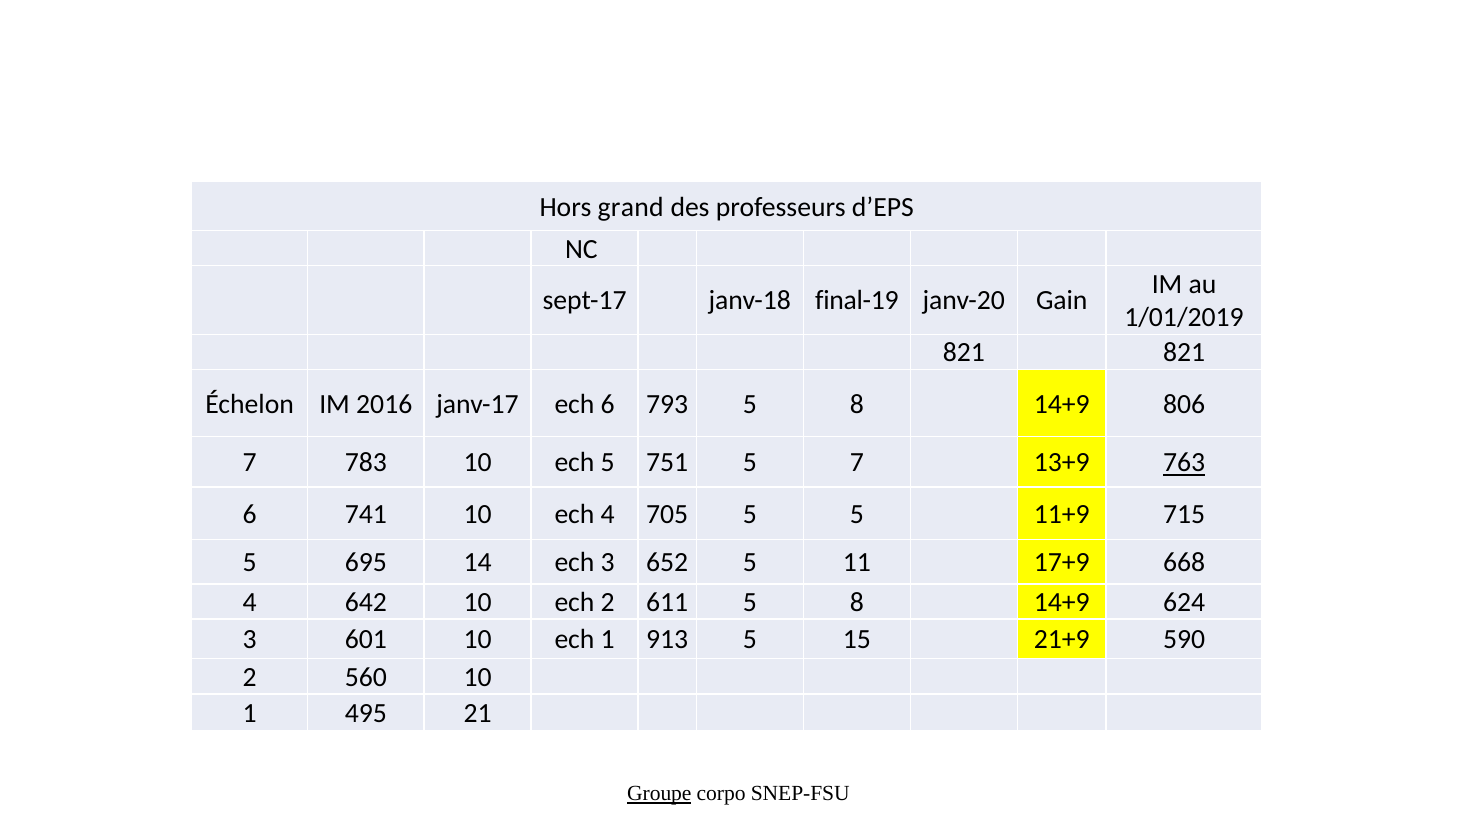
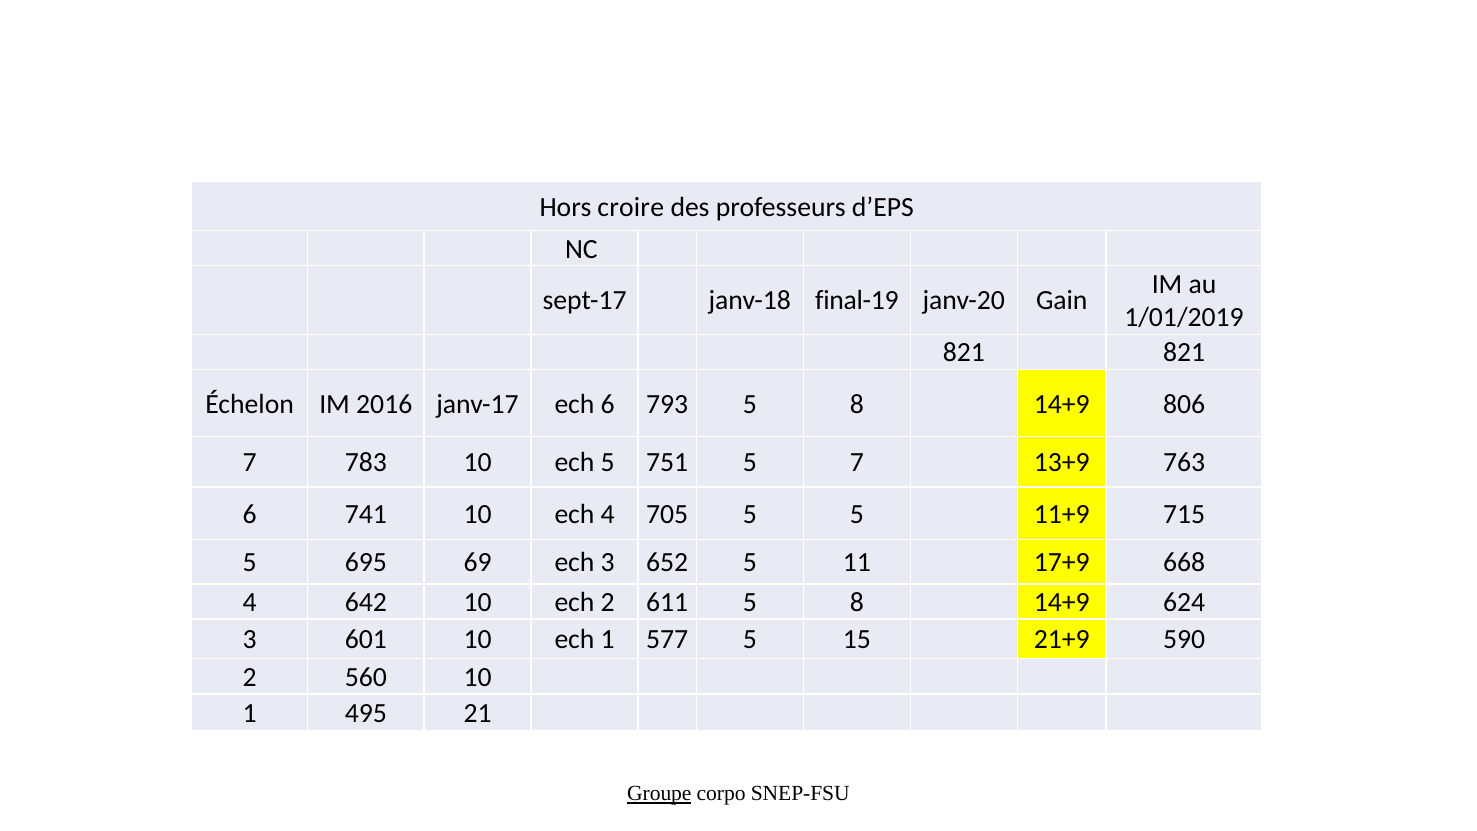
grand: grand -> croire
763 underline: present -> none
14: 14 -> 69
913: 913 -> 577
